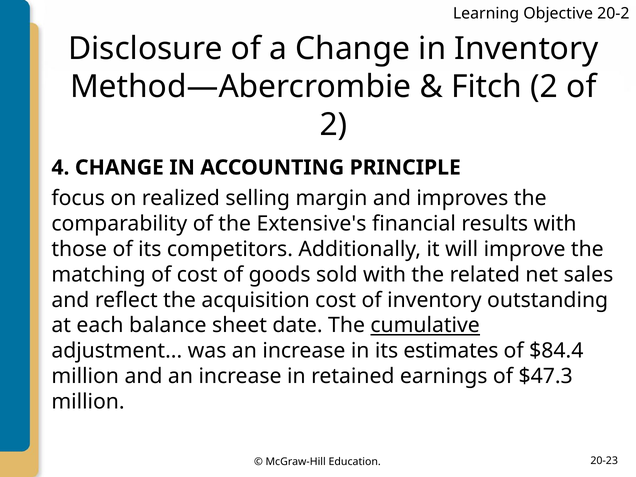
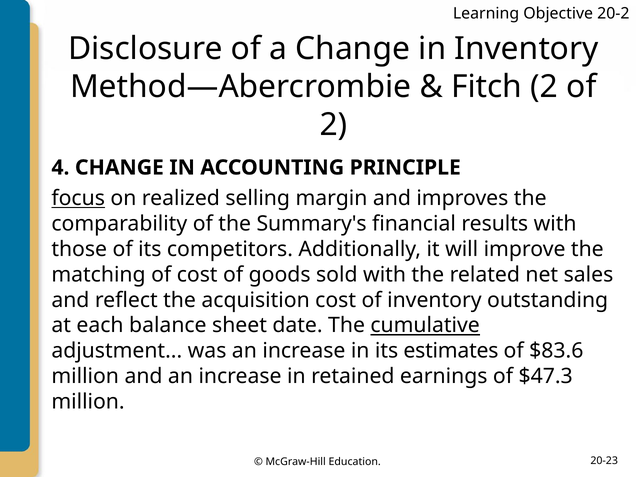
focus underline: none -> present
Extensive's: Extensive's -> Summary's
$84.4: $84.4 -> $83.6
